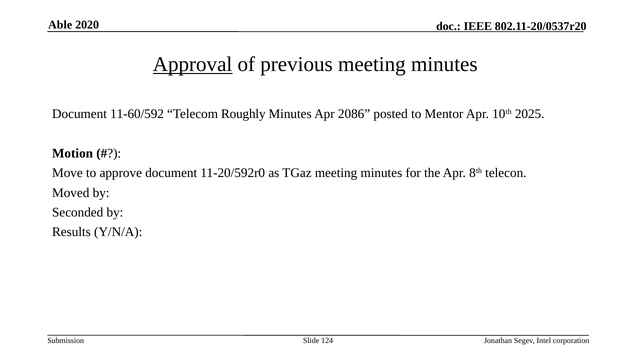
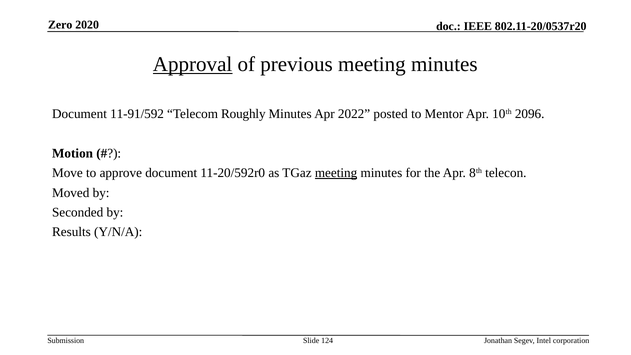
Able: Able -> Zero
11-60/592: 11-60/592 -> 11-91/592
2086: 2086 -> 2022
2025: 2025 -> 2096
meeting at (336, 173) underline: none -> present
